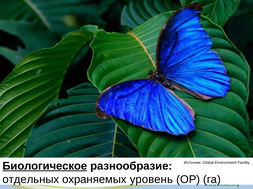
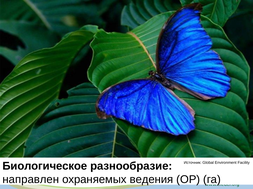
Биологическое underline: present -> none
отдельных: отдельных -> направлен
уровень: уровень -> ведения
